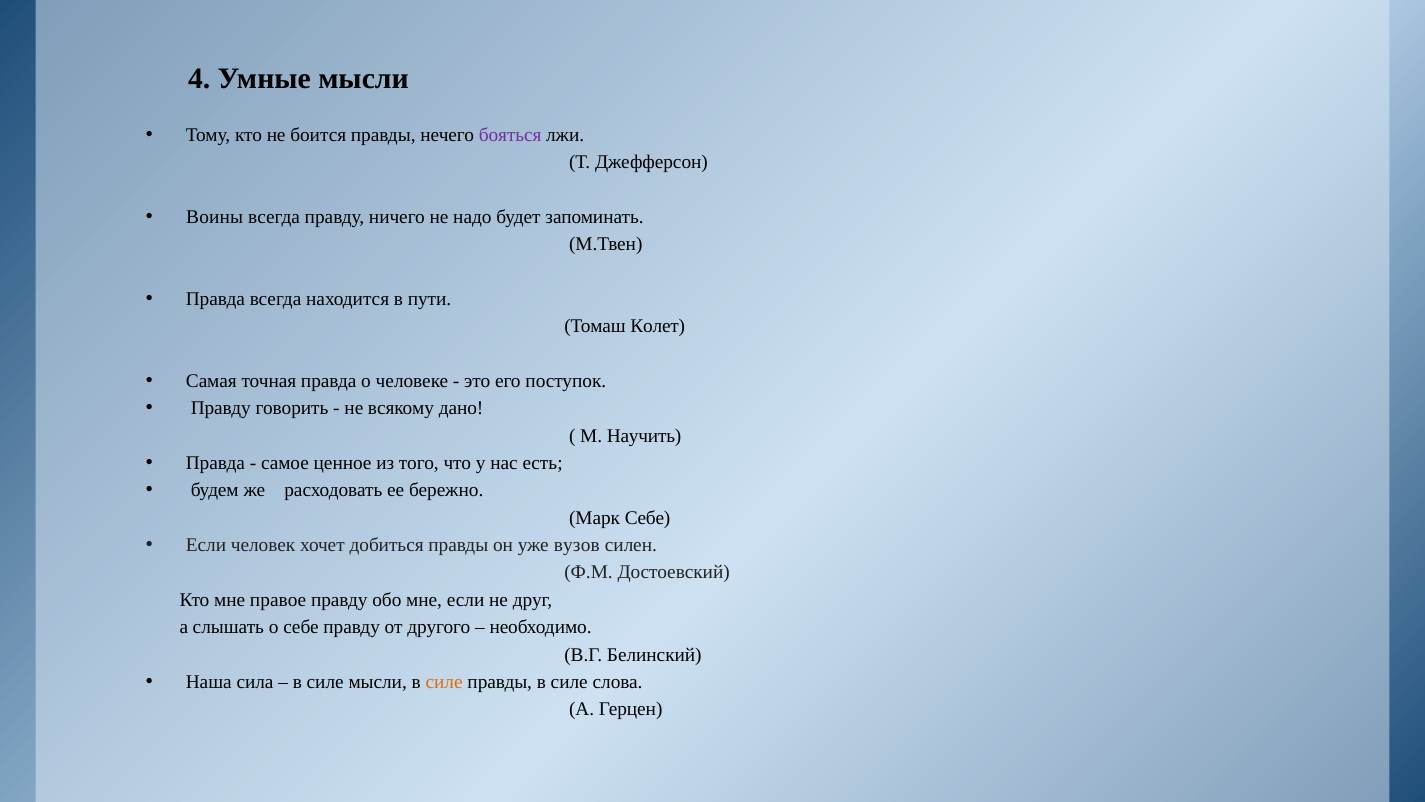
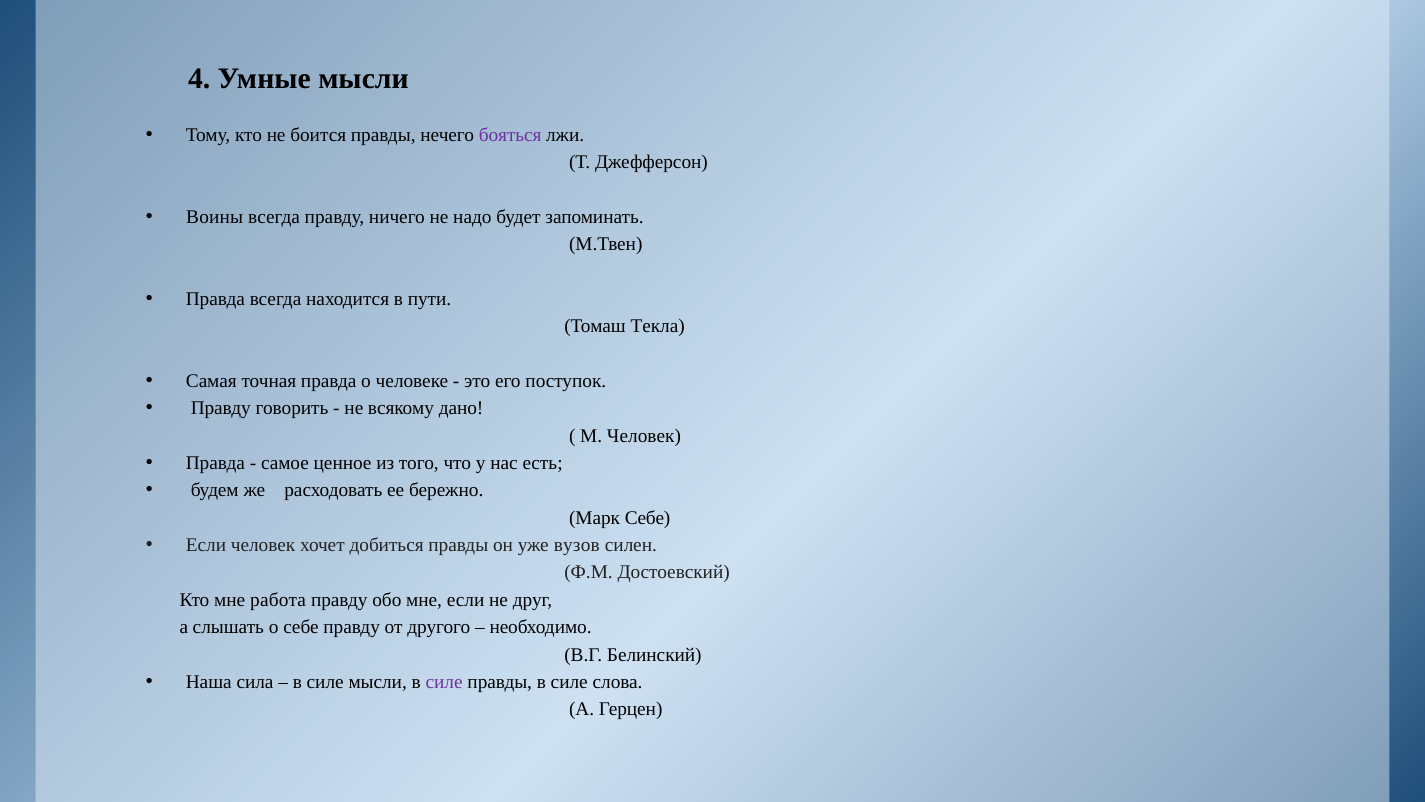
Колет: Колет -> Текла
М Научить: Научить -> Человек
правое: правое -> работа
силе at (444, 682) colour: orange -> purple
